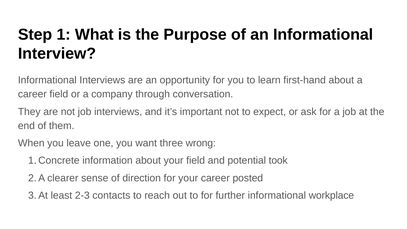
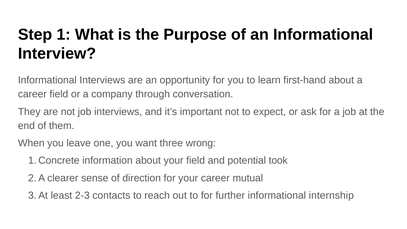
posted: posted -> mutual
workplace: workplace -> internship
